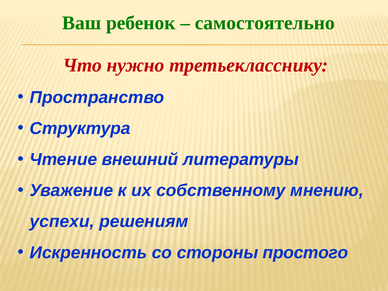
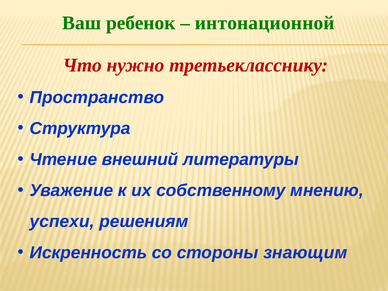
самостоятельно: самостоятельно -> интонационной
простого: простого -> знающим
